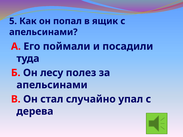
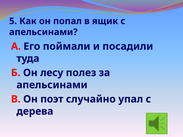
стал: стал -> поэт
